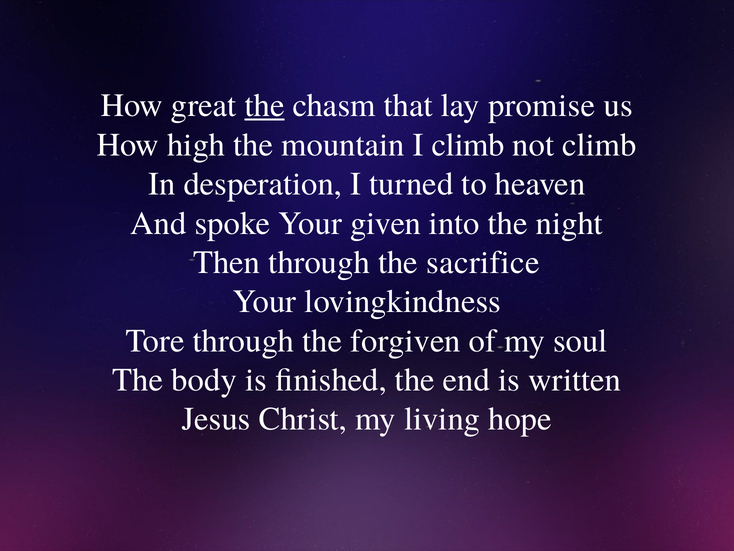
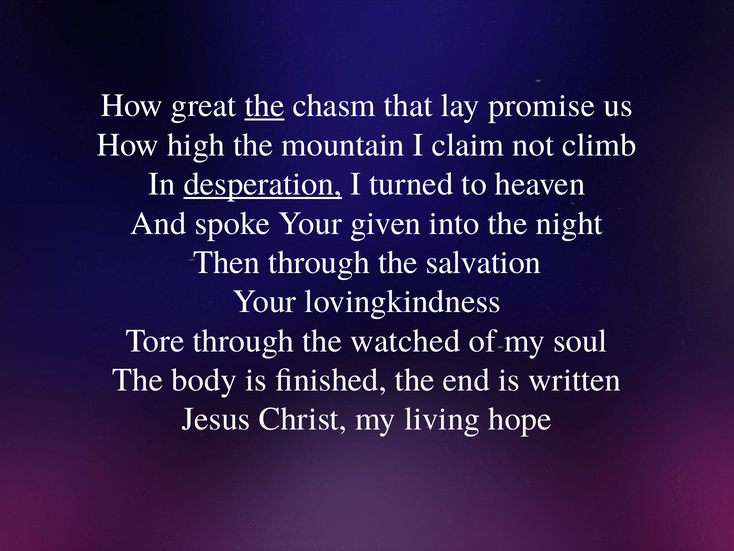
I climb: climb -> claim
desperation underline: none -> present
sacrifice: sacrifice -> salvation
forgiven: forgiven -> watched
